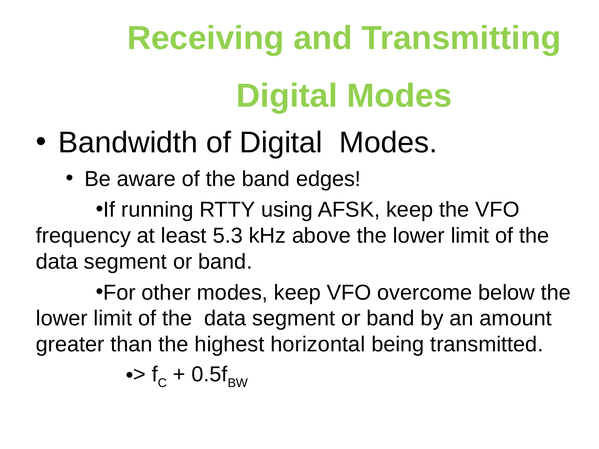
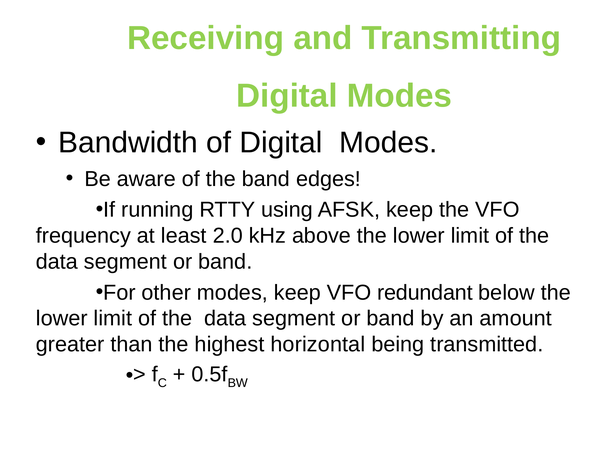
5.3: 5.3 -> 2.0
overcome: overcome -> redundant
